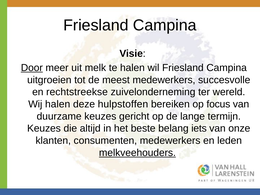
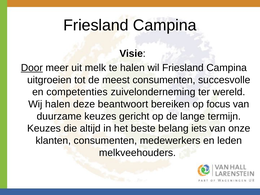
meest medewerkers: medewerkers -> consumenten
rechtstreekse: rechtstreekse -> competenties
hulpstoffen: hulpstoffen -> beantwoort
melkveehouders underline: present -> none
